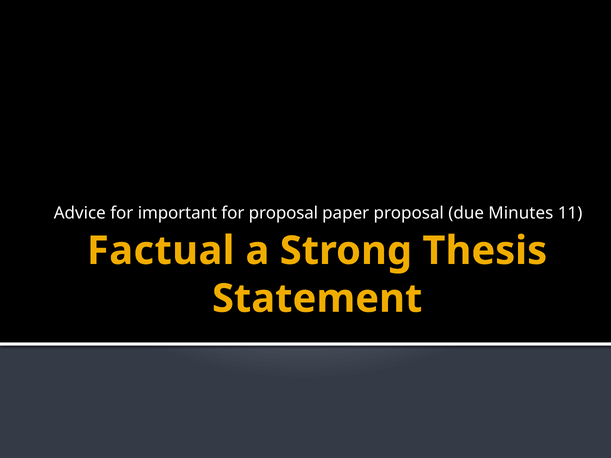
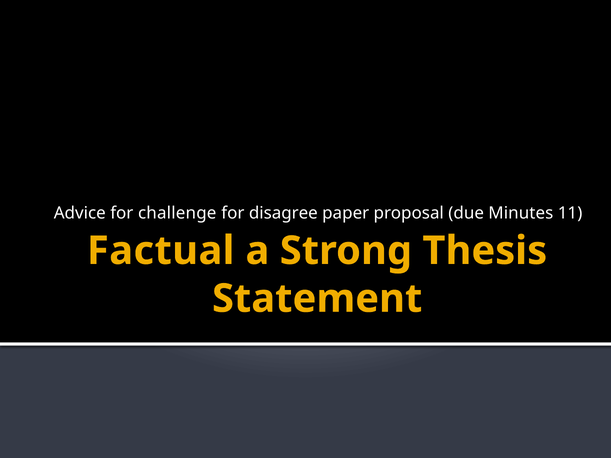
important: important -> challenge
for proposal: proposal -> disagree
